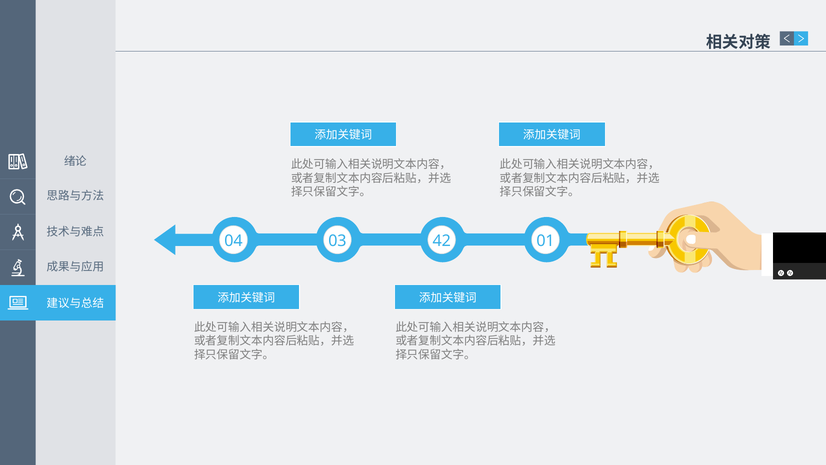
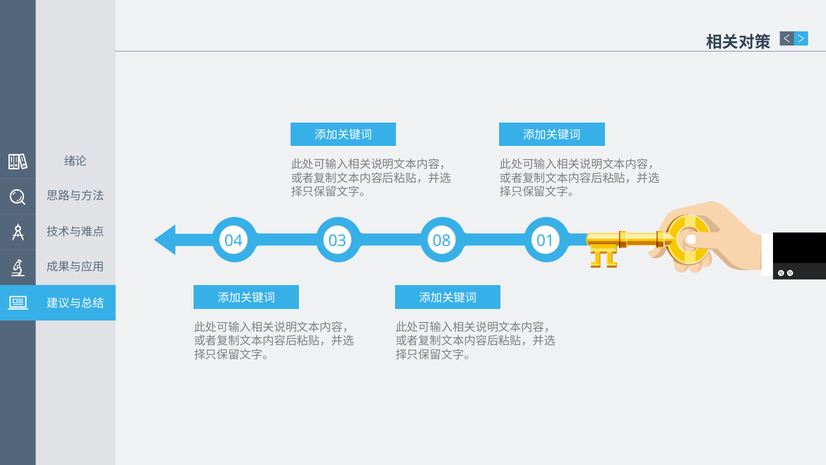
42: 42 -> 08
